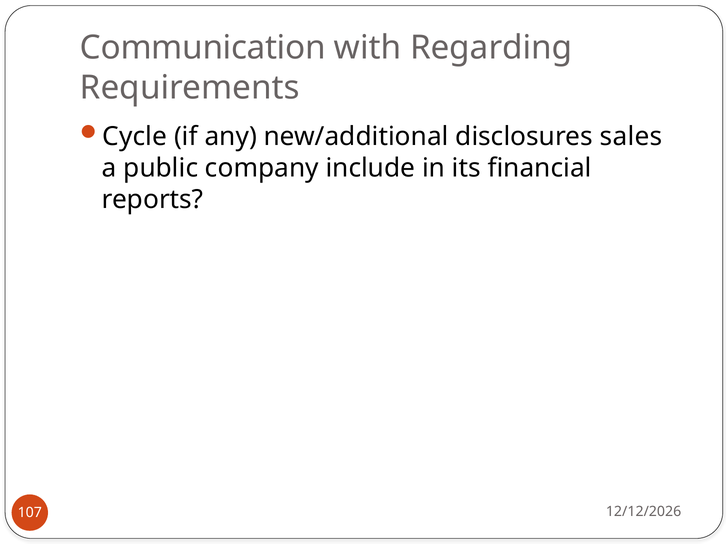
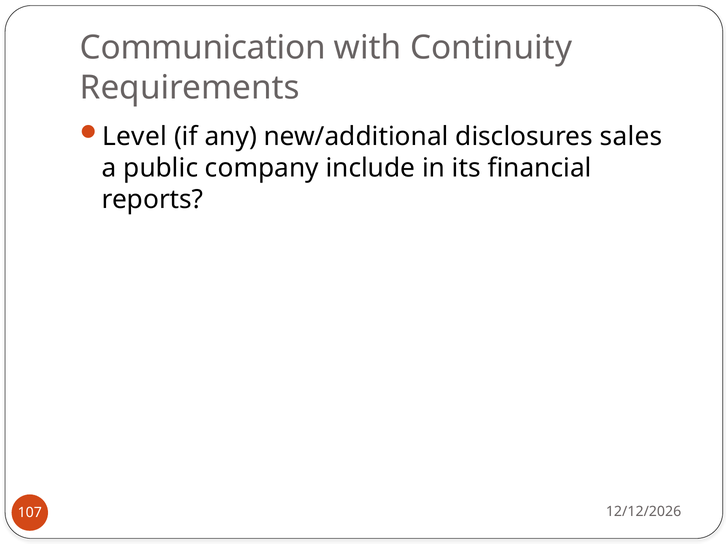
Regarding: Regarding -> Continuity
Cycle: Cycle -> Level
